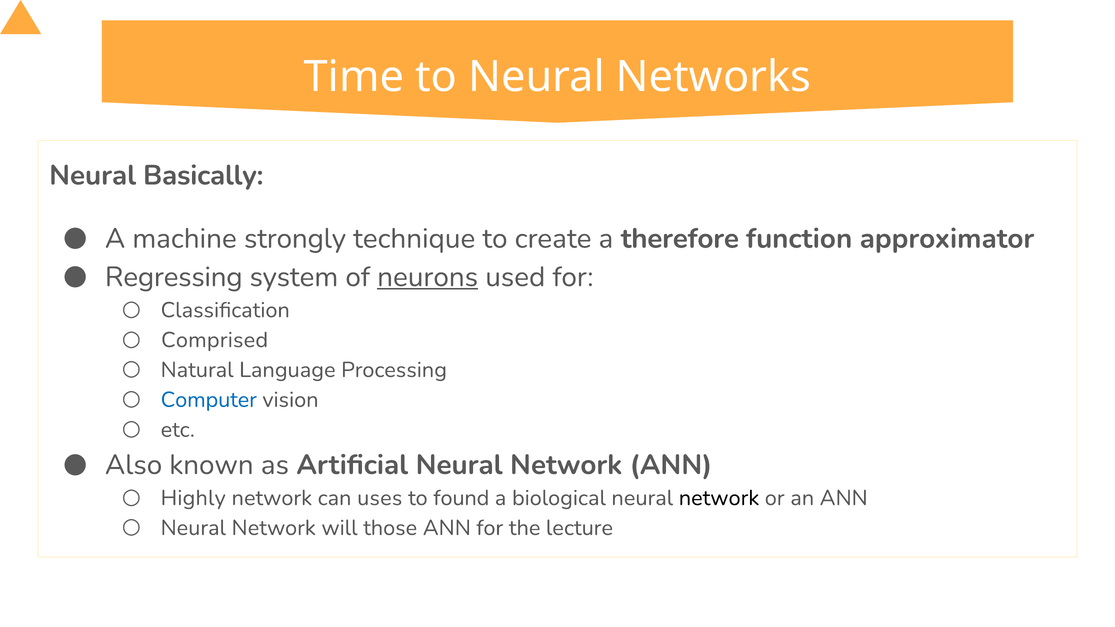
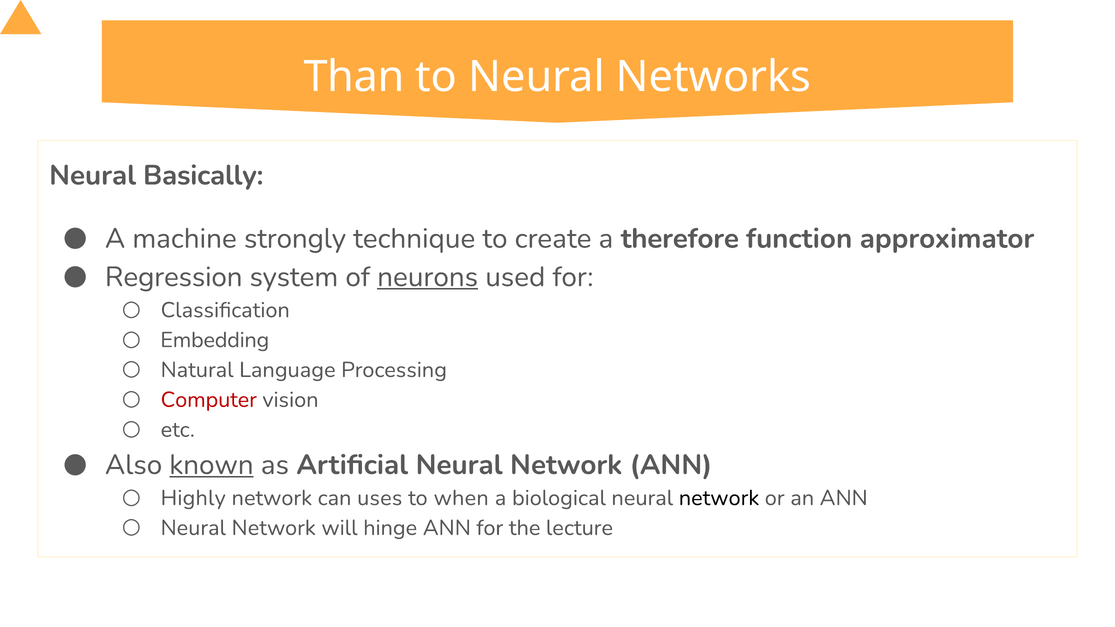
Time: Time -> Than
Regressing: Regressing -> Regression
Comprised: Comprised -> Embedding
Computer colour: blue -> red
known underline: none -> present
found: found -> when
those: those -> hinge
